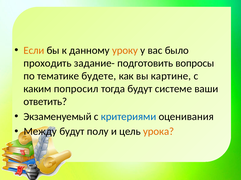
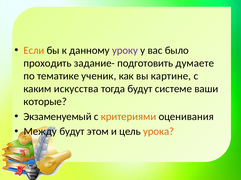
уроку colour: orange -> purple
вопросы: вопросы -> думаете
будете: будете -> ученик
попросил: попросил -> искусства
ответить: ответить -> которые
критериями colour: blue -> orange
полу: полу -> этом
